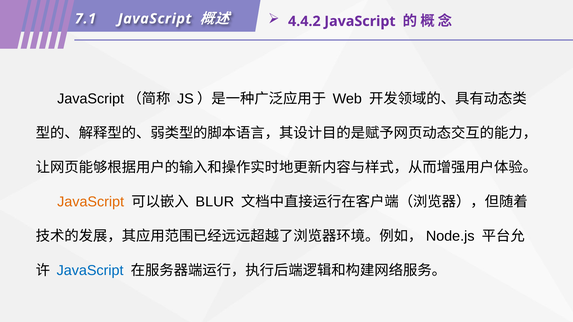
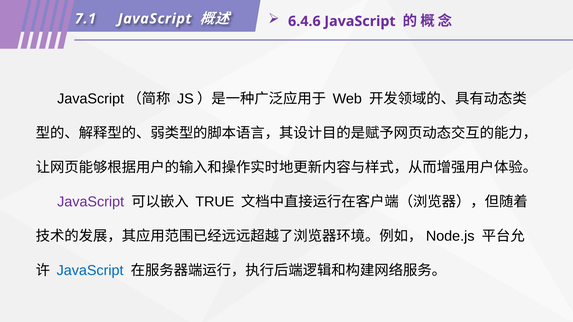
4.4.2: 4.4.2 -> 6.4.6
JavaScript at (91, 202) colour: orange -> purple
BLUR: BLUR -> TRUE
